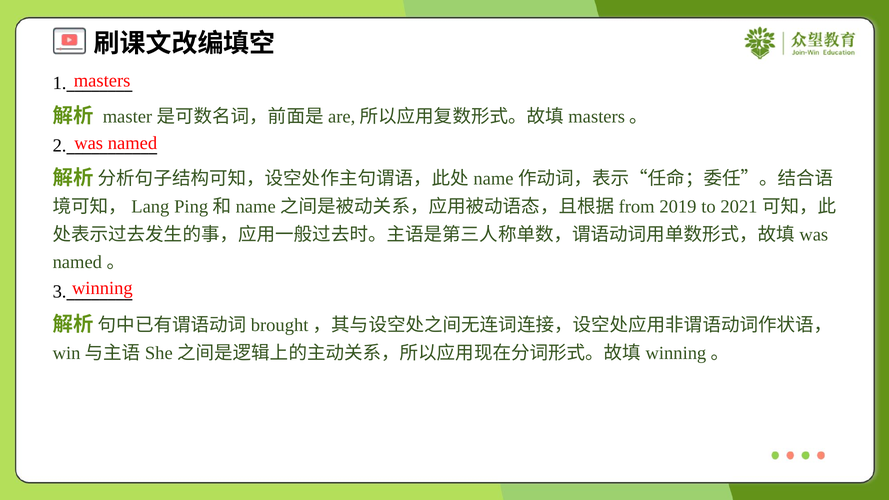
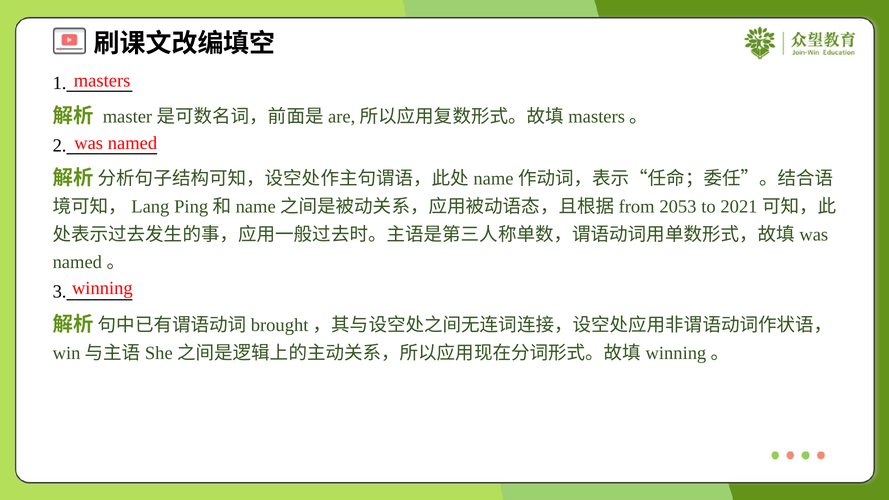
2019: 2019 -> 2053
